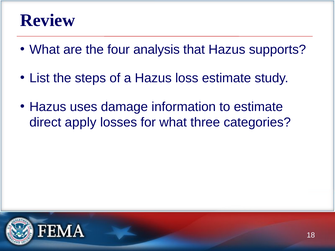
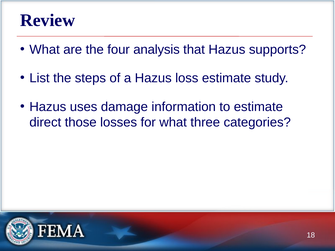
apply: apply -> those
